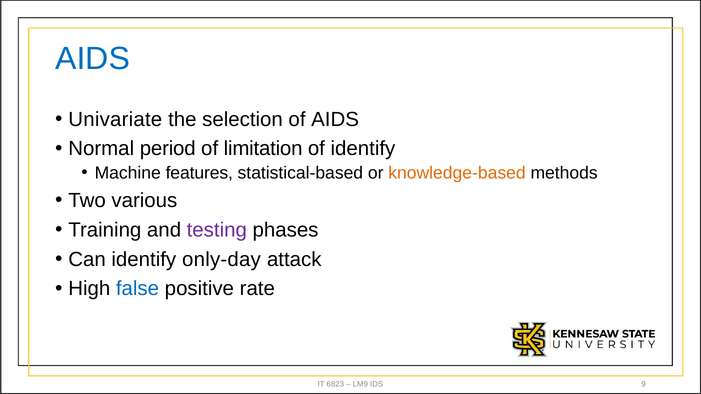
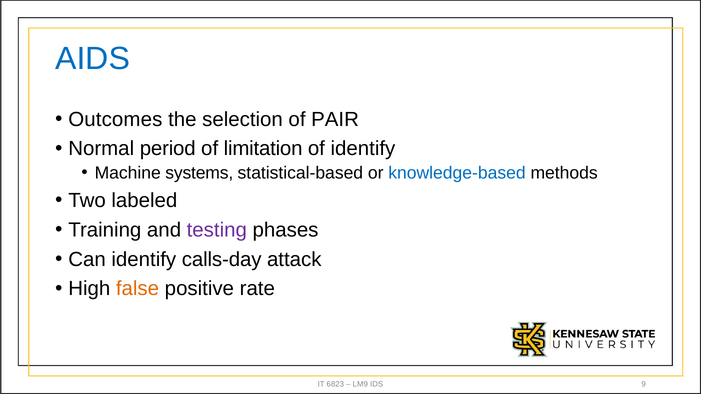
Univariate: Univariate -> Outcomes
of AIDS: AIDS -> PAIR
features: features -> systems
knowledge-based colour: orange -> blue
various: various -> labeled
only-day: only-day -> calls-day
false colour: blue -> orange
